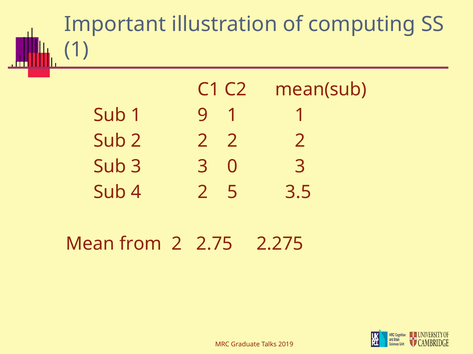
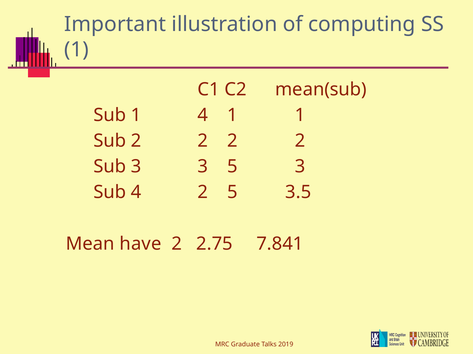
1 9: 9 -> 4
3 0: 0 -> 5
from: from -> have
2.275: 2.275 -> 7.841
